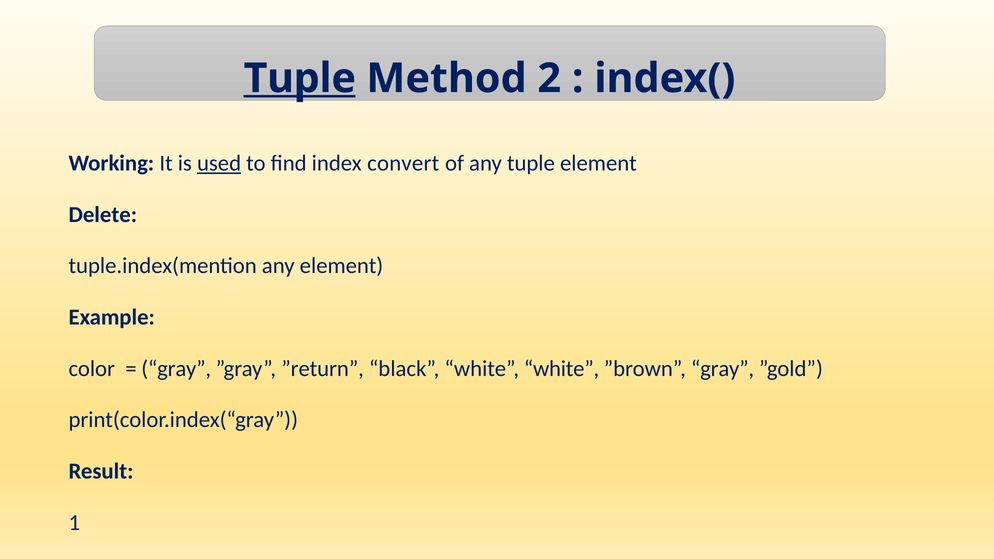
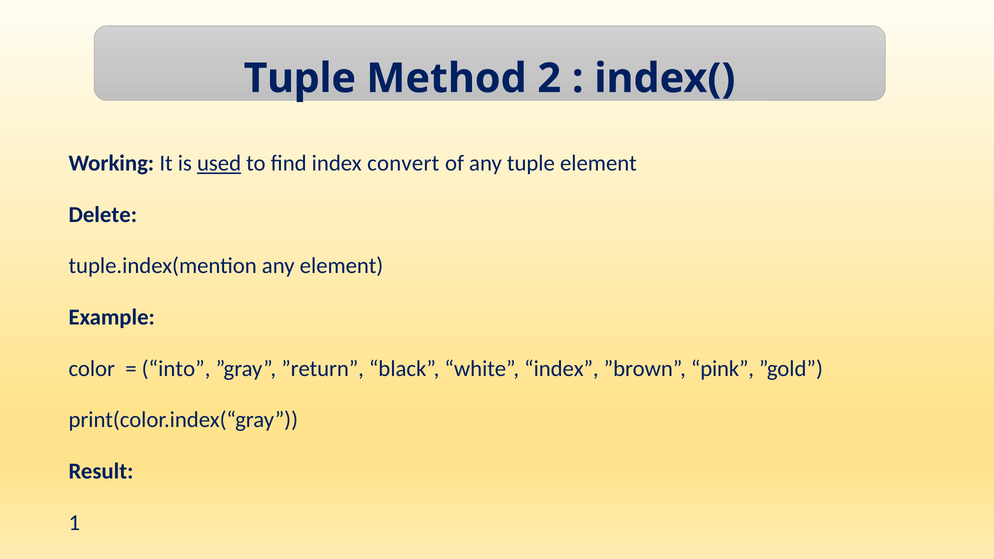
Tuple at (300, 78) underline: present -> none
gray at (176, 369): gray -> into
white white: white -> index
”brown gray: gray -> pink
